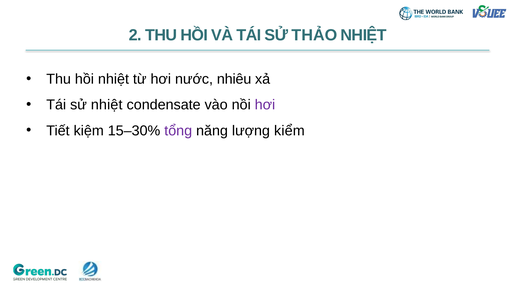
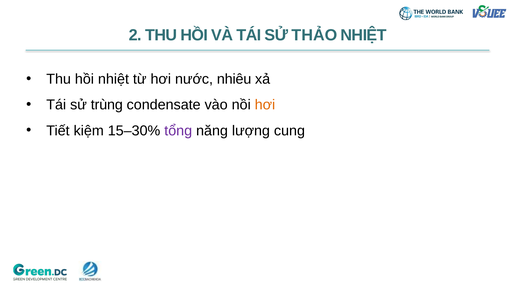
sử nhiệt: nhiệt -> trùng
hơi at (265, 105) colour: purple -> orange
kiểm: kiểm -> cung
